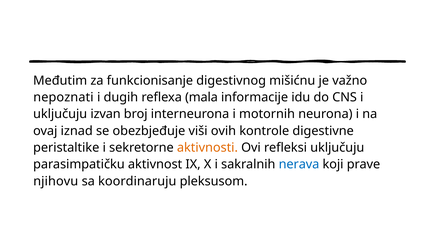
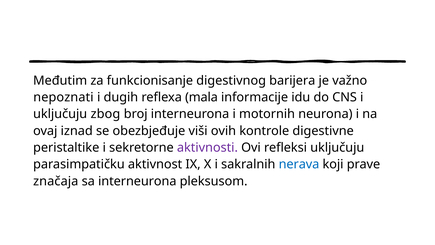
mišićnu: mišićnu -> barijera
izvan: izvan -> zbog
aktivnosti colour: orange -> purple
njihovu: njihovu -> značaja
sa koordinaruju: koordinaruju -> interneurona
